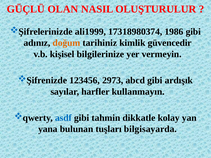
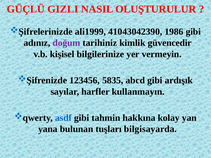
OLAN: OLAN -> GIZLI
17318980374: 17318980374 -> 41043042390
doğum colour: orange -> purple
2973: 2973 -> 5835
dikkatle: dikkatle -> hakkına
